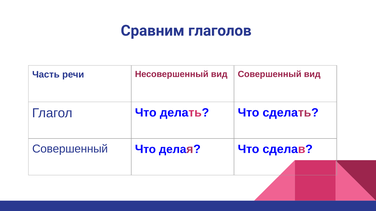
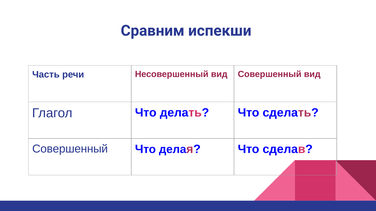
глаголов: глаголов -> испекши
